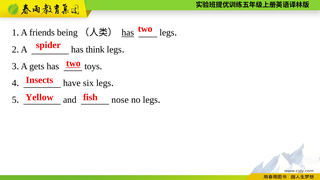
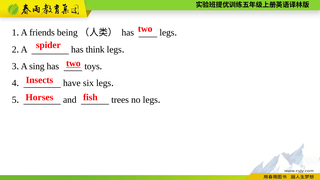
has at (128, 33) underline: present -> none
gets: gets -> sing
Yellow: Yellow -> Horses
nose: nose -> trees
